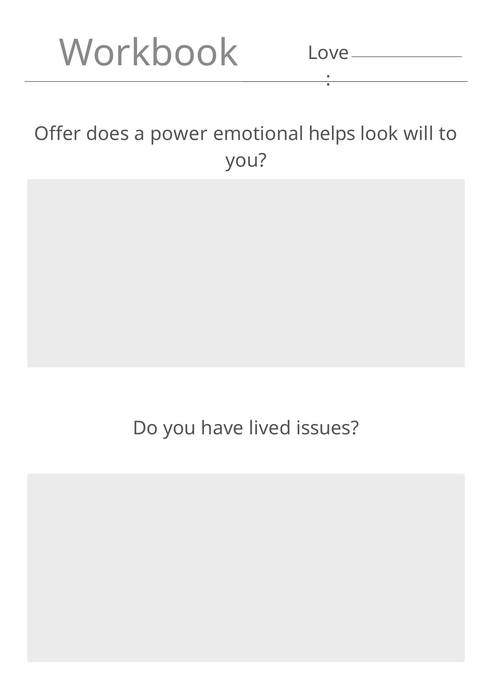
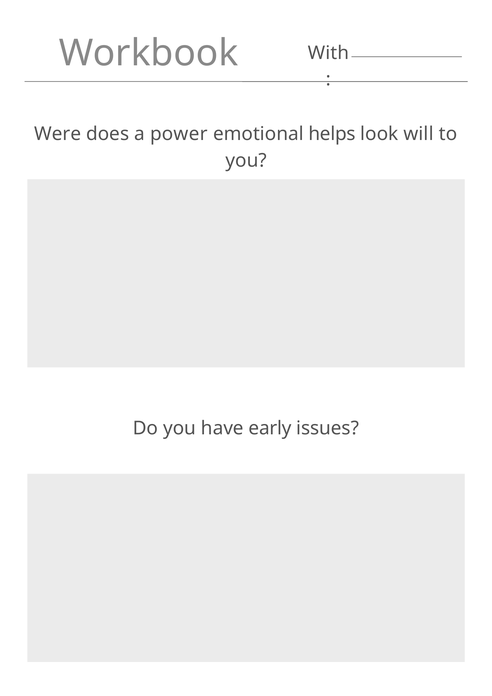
Love: Love -> With
Offer: Offer -> Were
lived: lived -> early
